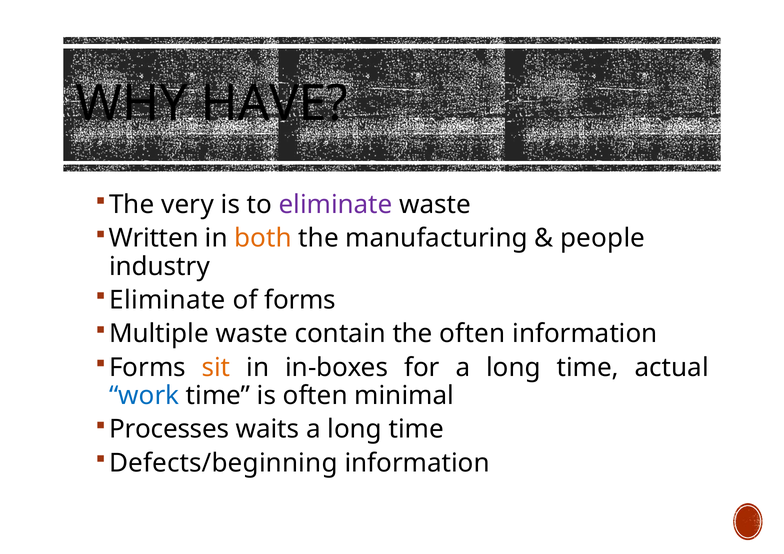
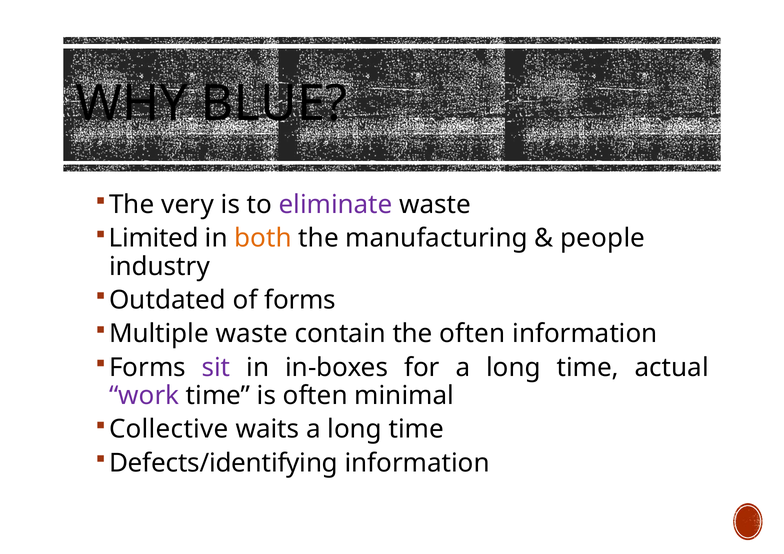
HAVE: HAVE -> BLUE
Written: Written -> Limited
Eliminate at (167, 300): Eliminate -> Outdated
sit colour: orange -> purple
work colour: blue -> purple
Processes: Processes -> Collective
Defects/beginning: Defects/beginning -> Defects/identifying
